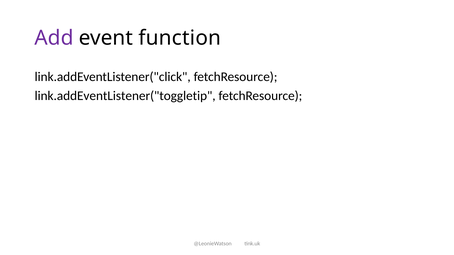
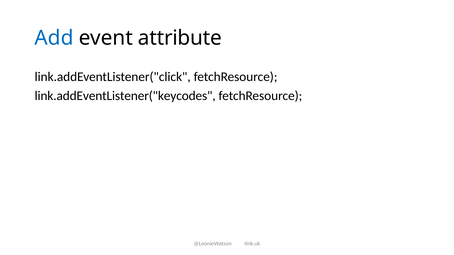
Add colour: purple -> blue
function: function -> attribute
link.addEventListener("toggletip: link.addEventListener("toggletip -> link.addEventListener("keycodes
